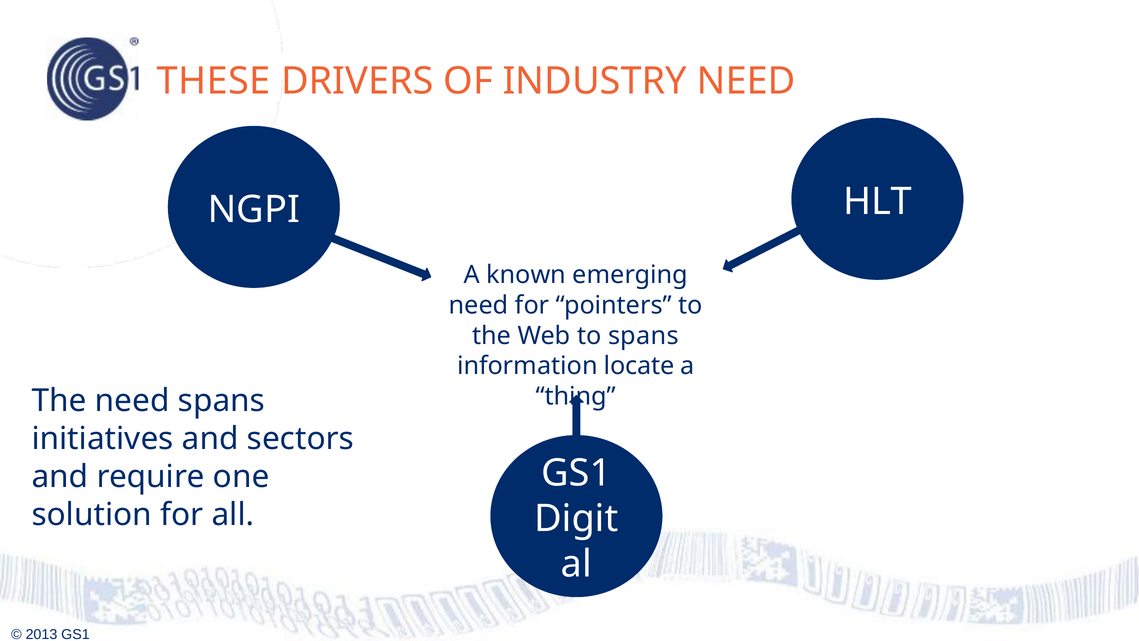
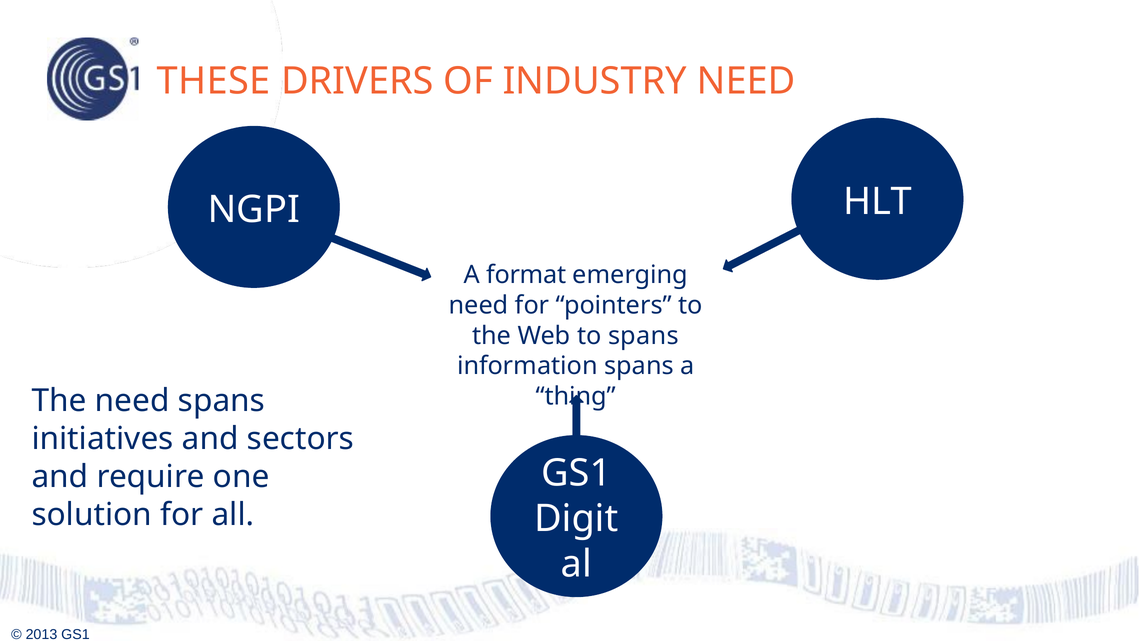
known: known -> format
information locate: locate -> spans
